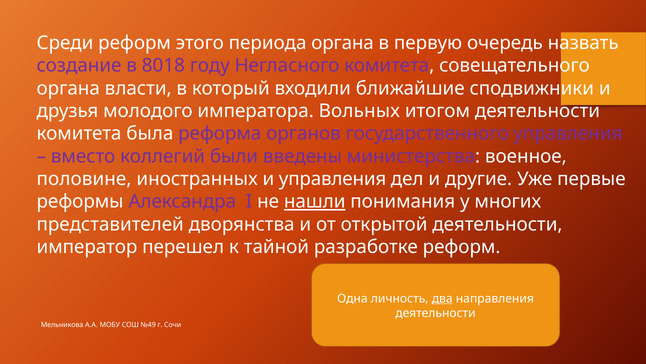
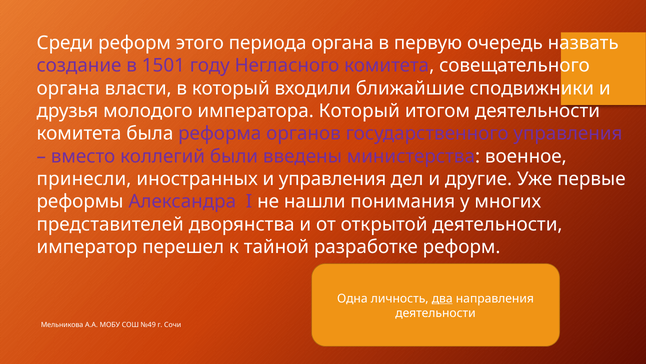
8018: 8018 -> 1501
императора Вольных: Вольных -> Который
половине: половине -> принесли
нашли underline: present -> none
